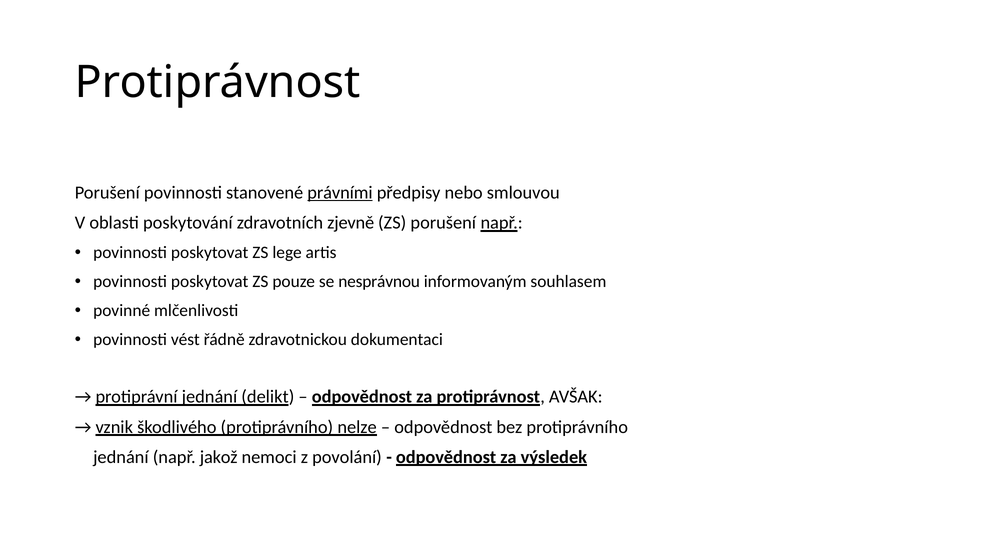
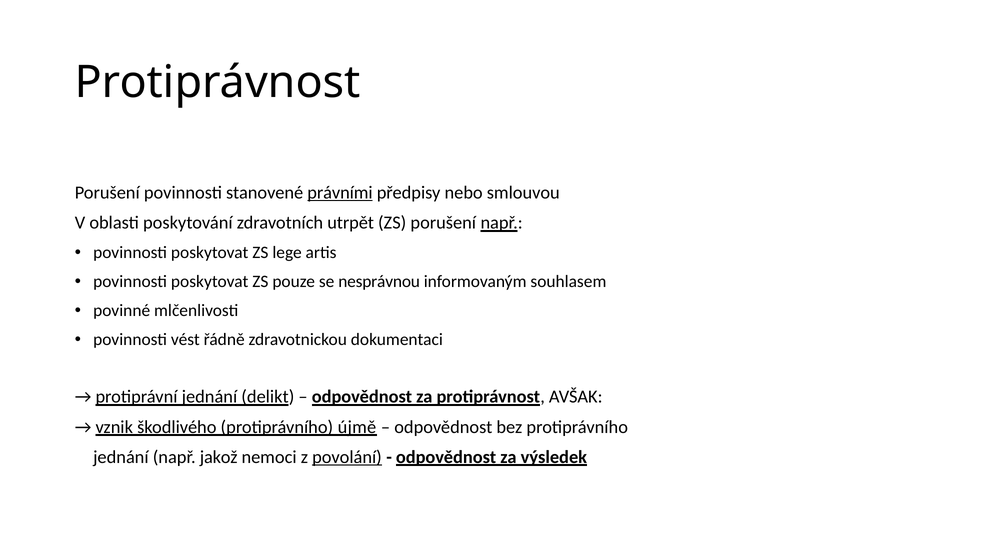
zjevně: zjevně -> utrpět
nelze: nelze -> újmě
povolání underline: none -> present
